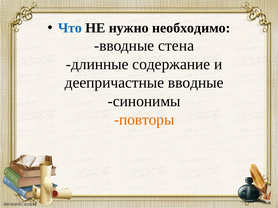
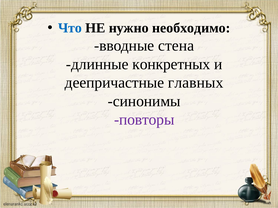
содержание: содержание -> конкретных
деепричастные вводные: вводные -> главных
повторы colour: orange -> purple
